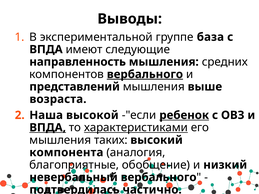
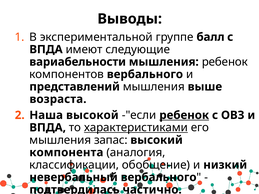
база: база -> балл
направленность: направленность -> вариабельности
мышления средних: средних -> ребенок
вербального at (145, 74) underline: present -> none
ВПДА at (48, 128) underline: present -> none
таких: таких -> запас
благоприятные: благоприятные -> классификации
